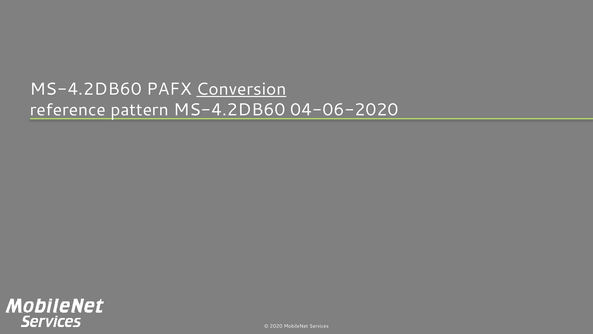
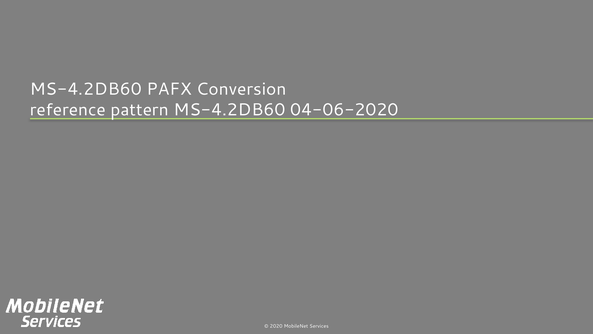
Conversion underline: present -> none
